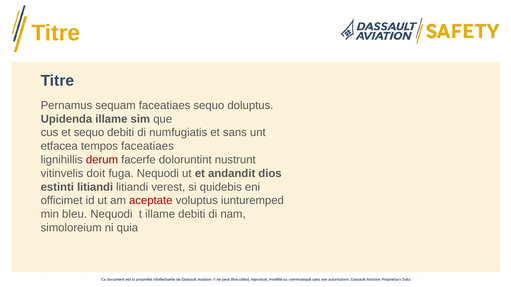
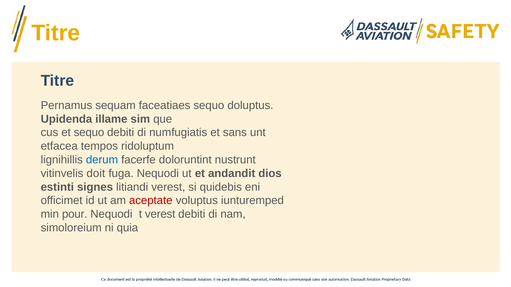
tempos faceatiaes: faceatiaes -> ridoluptum
derum colour: red -> blue
estinti litiandi: litiandi -> signes
bleu: bleu -> pour
t illame: illame -> verest
